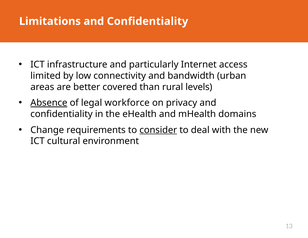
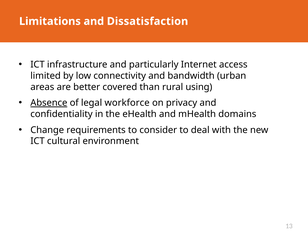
Limitations and Confidentiality: Confidentiality -> Dissatisfaction
levels: levels -> using
consider underline: present -> none
